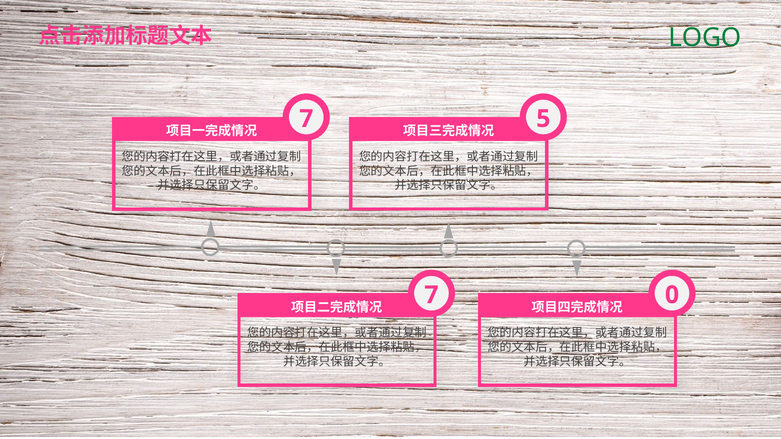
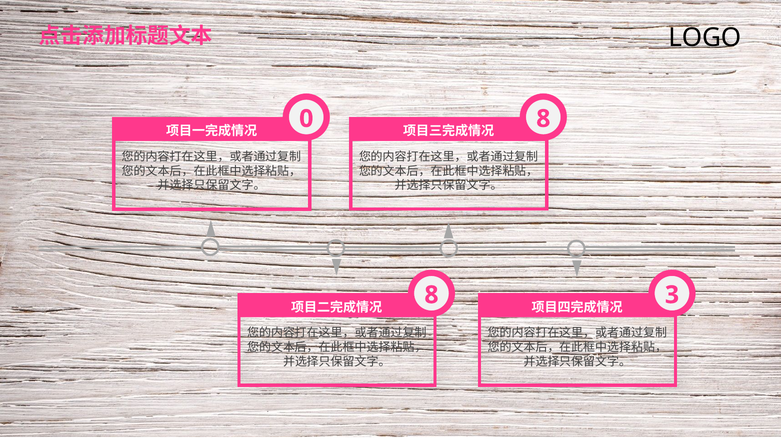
LOGO colour: green -> black
7 at (306, 119): 7 -> 0
5 at (543, 119): 5 -> 8
7 at (431, 295): 7 -> 8
0 at (672, 295): 0 -> 3
